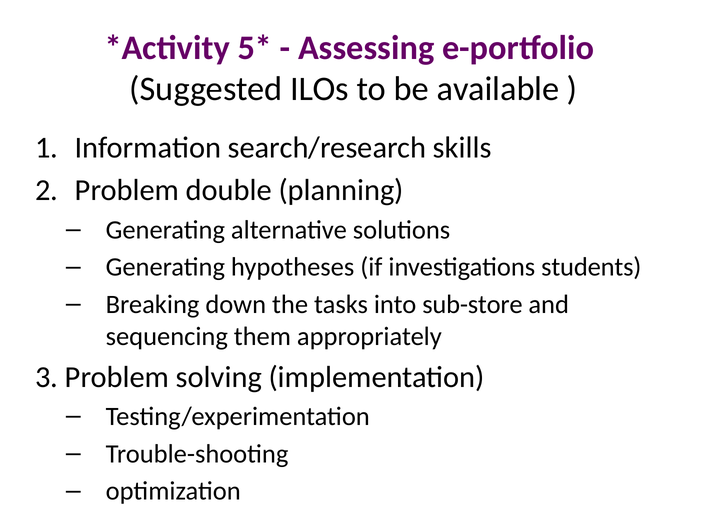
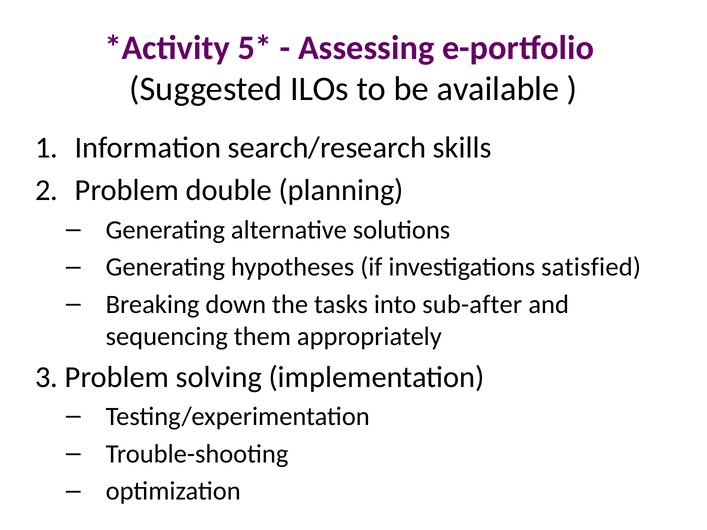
students: students -> satisfied
sub-store: sub-store -> sub-after
